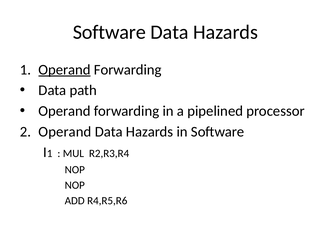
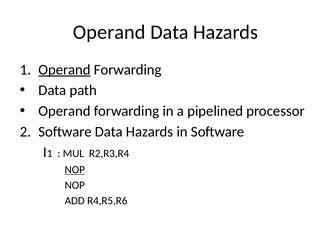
Software at (109, 32): Software -> Operand
Operand at (65, 131): Operand -> Software
NOP at (75, 169) underline: none -> present
